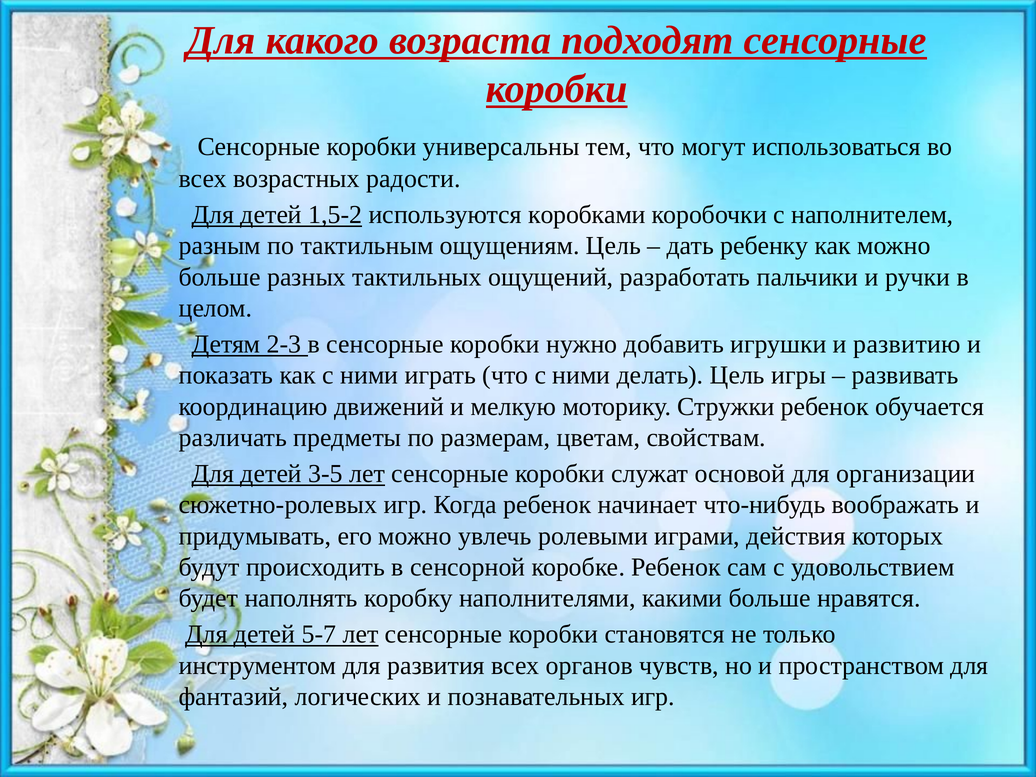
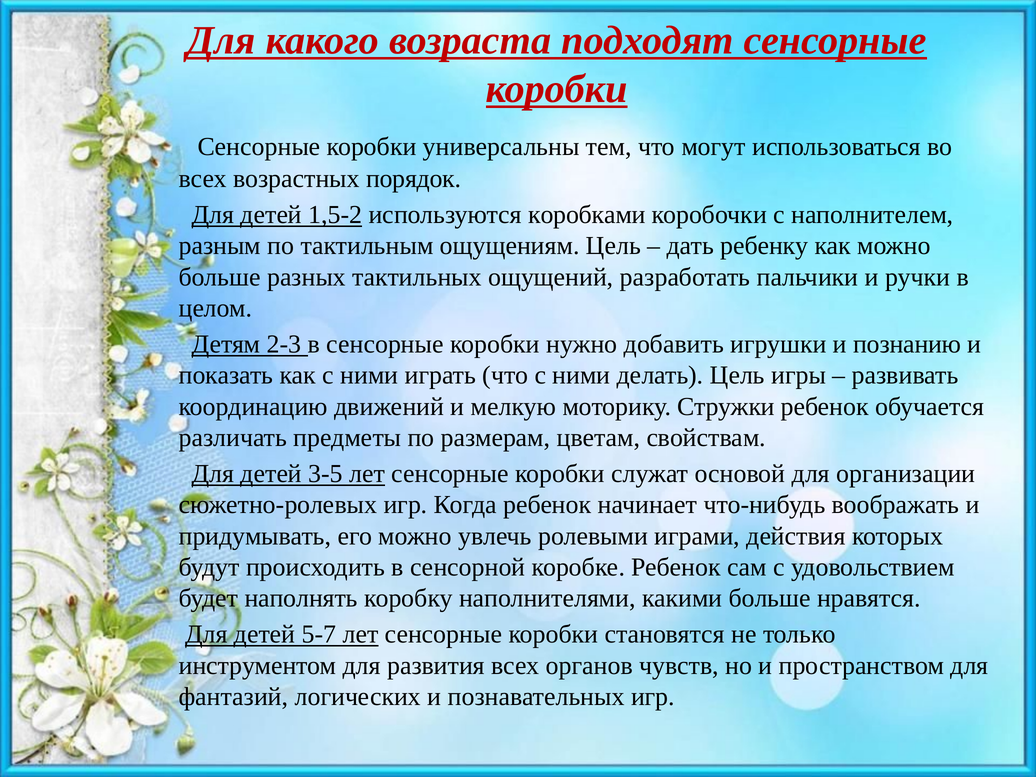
радости: радости -> порядок
развитию: развитию -> познанию
